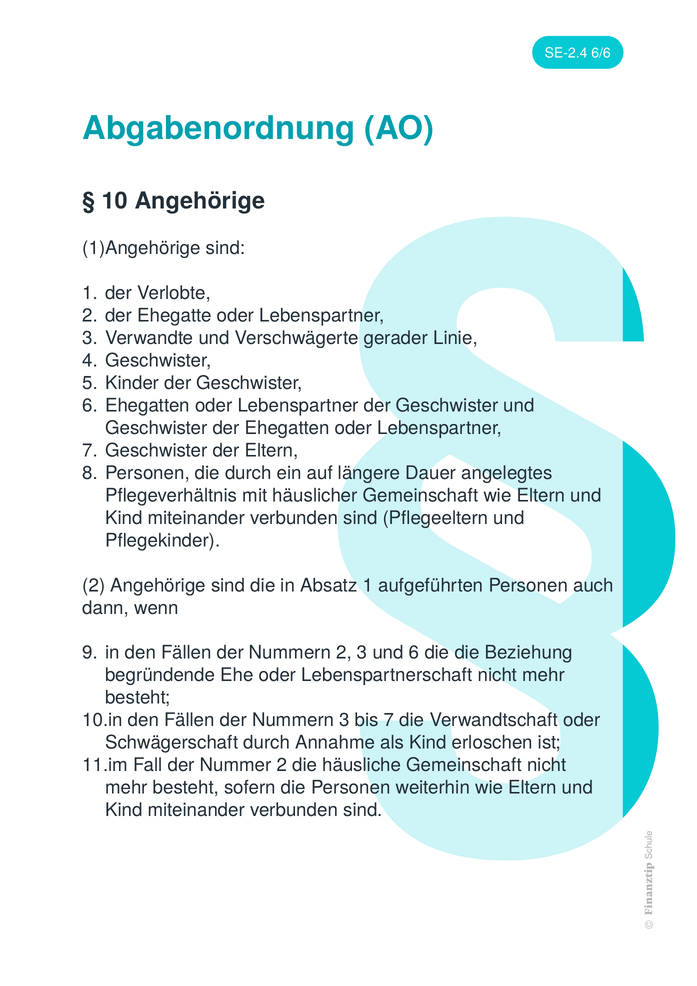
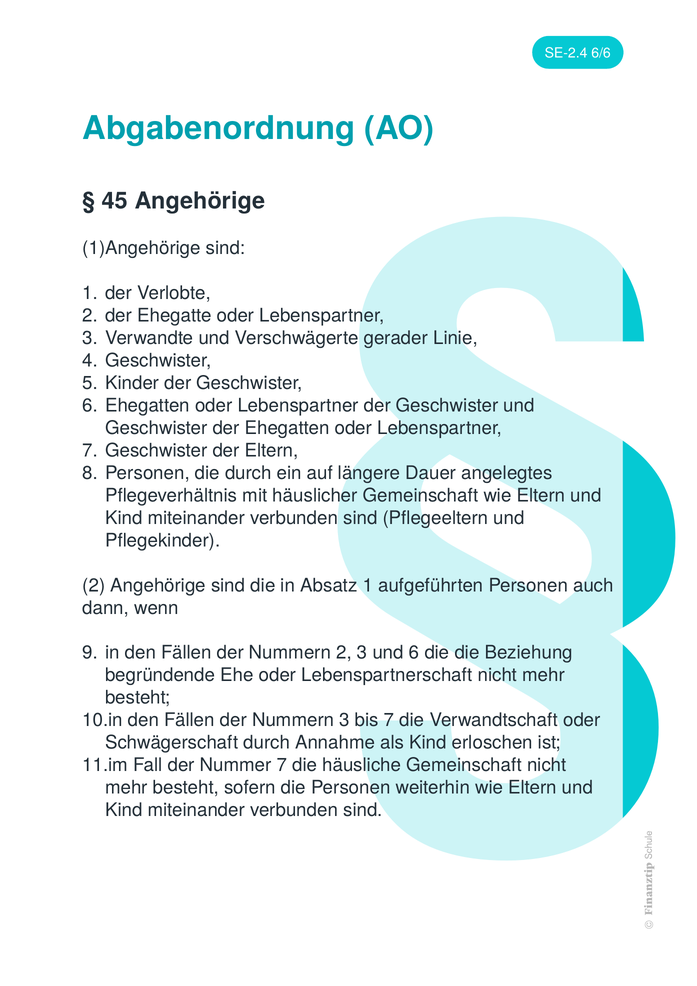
10: 10 -> 45
Nummer 2: 2 -> 7
